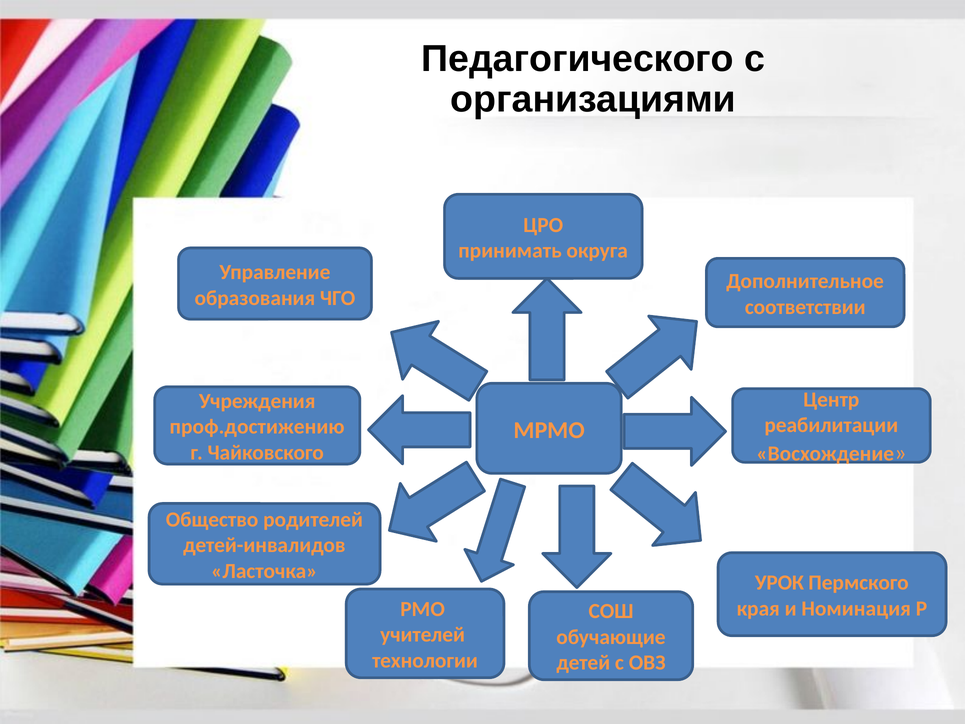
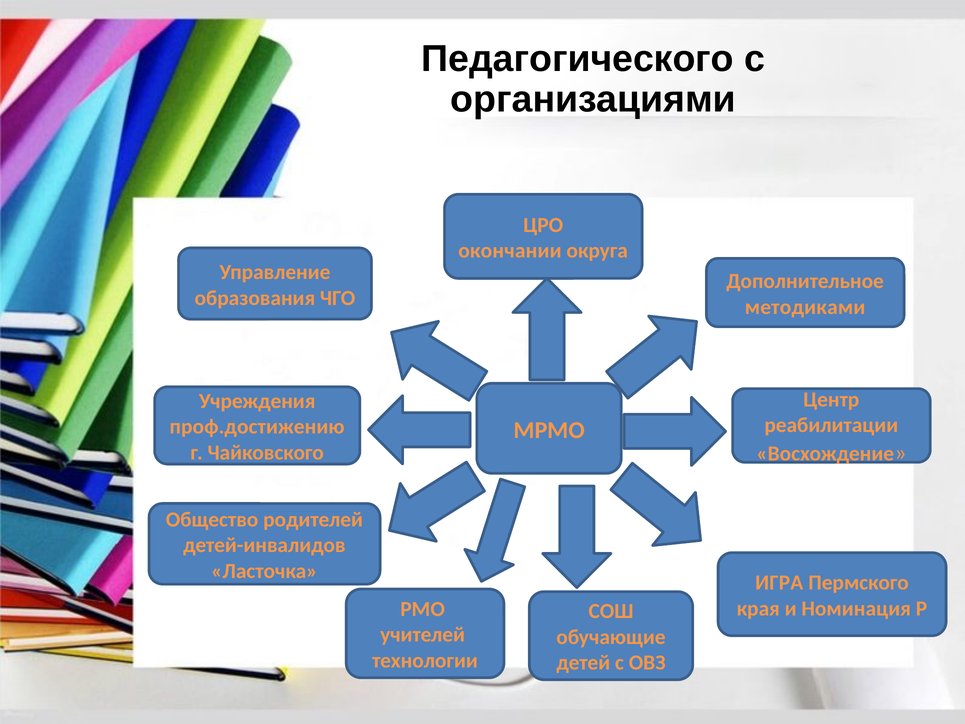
принимать: принимать -> окончании
соответствии: соответствии -> методиками
УРОК: УРОК -> ИГРА
